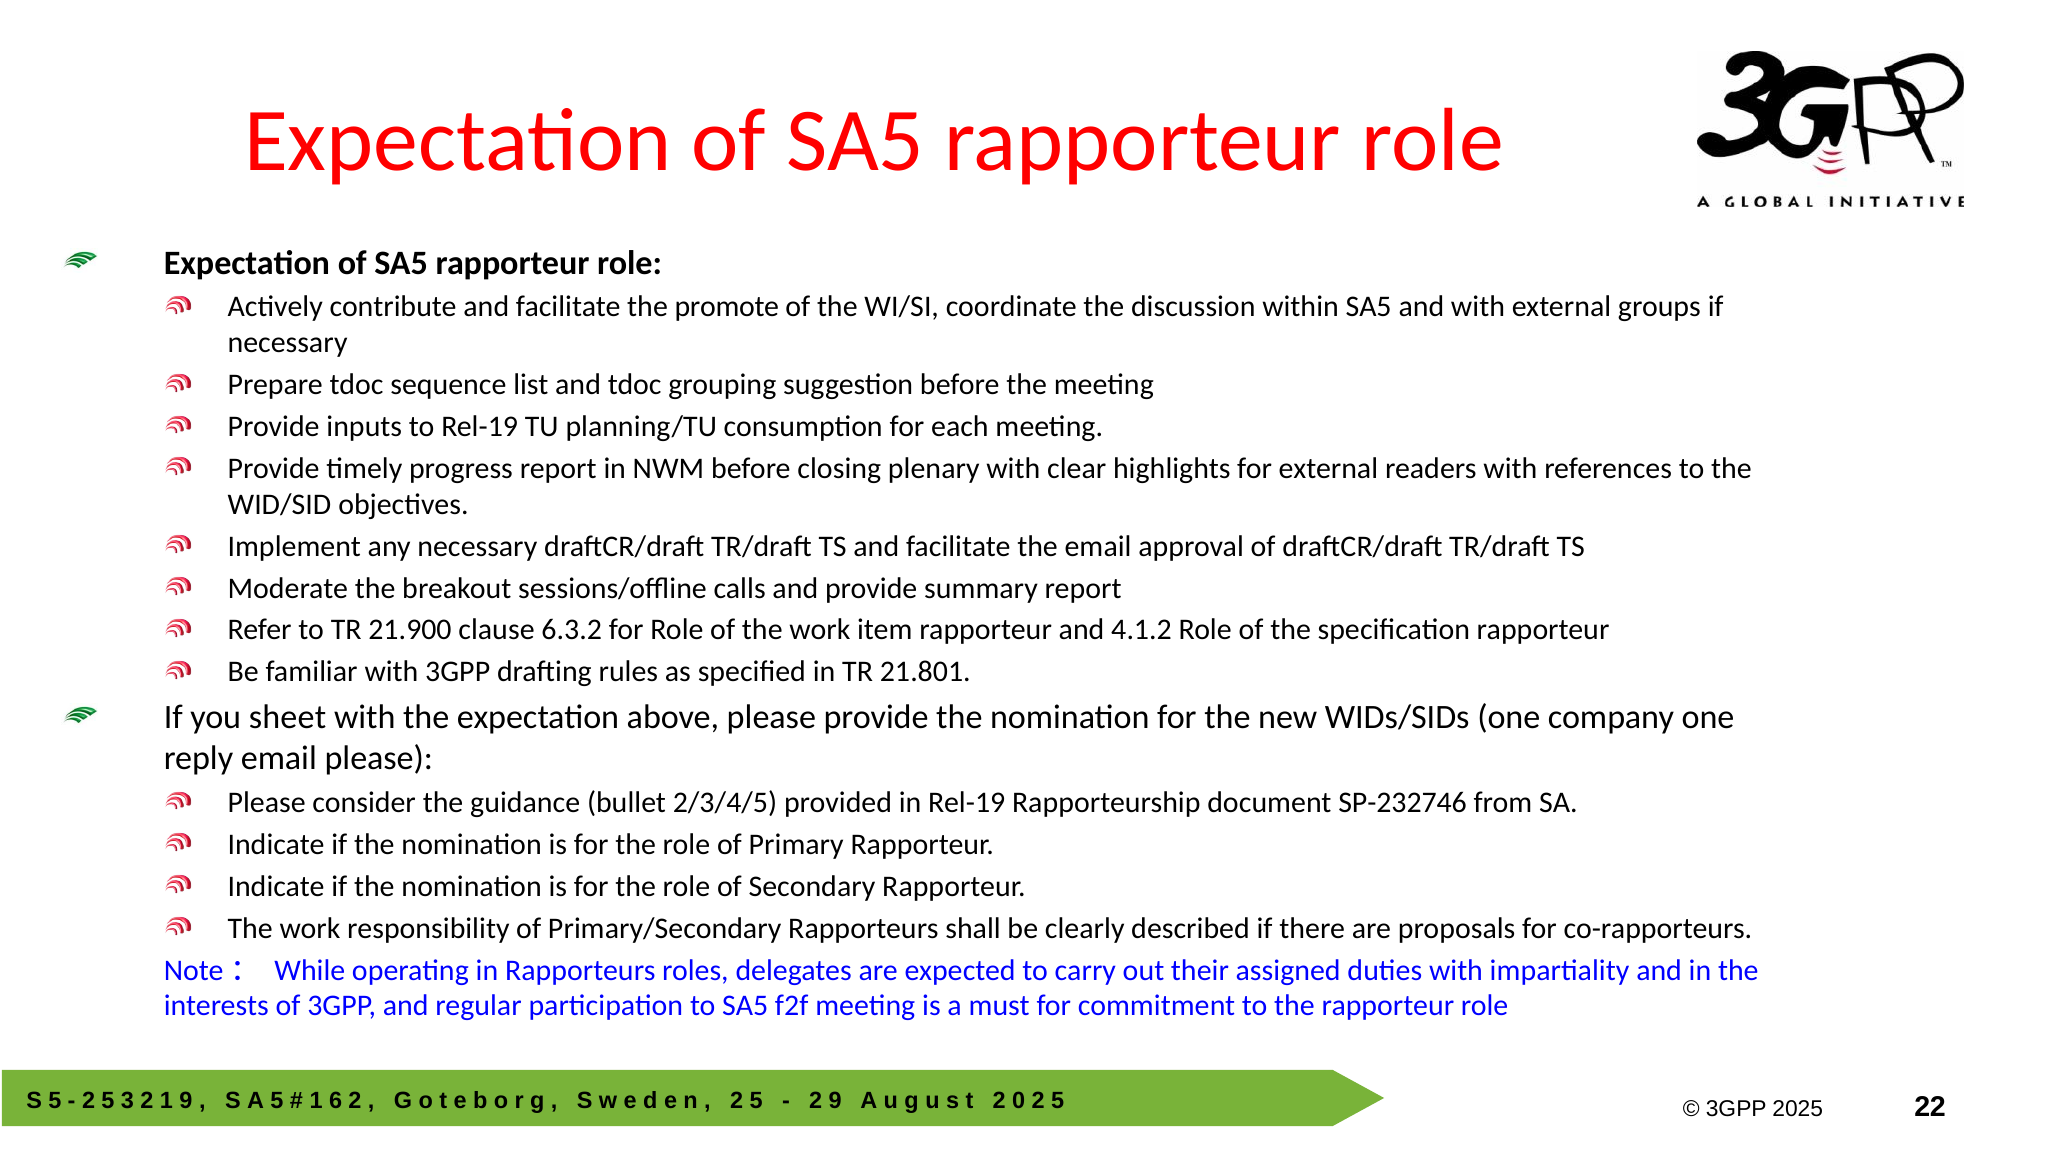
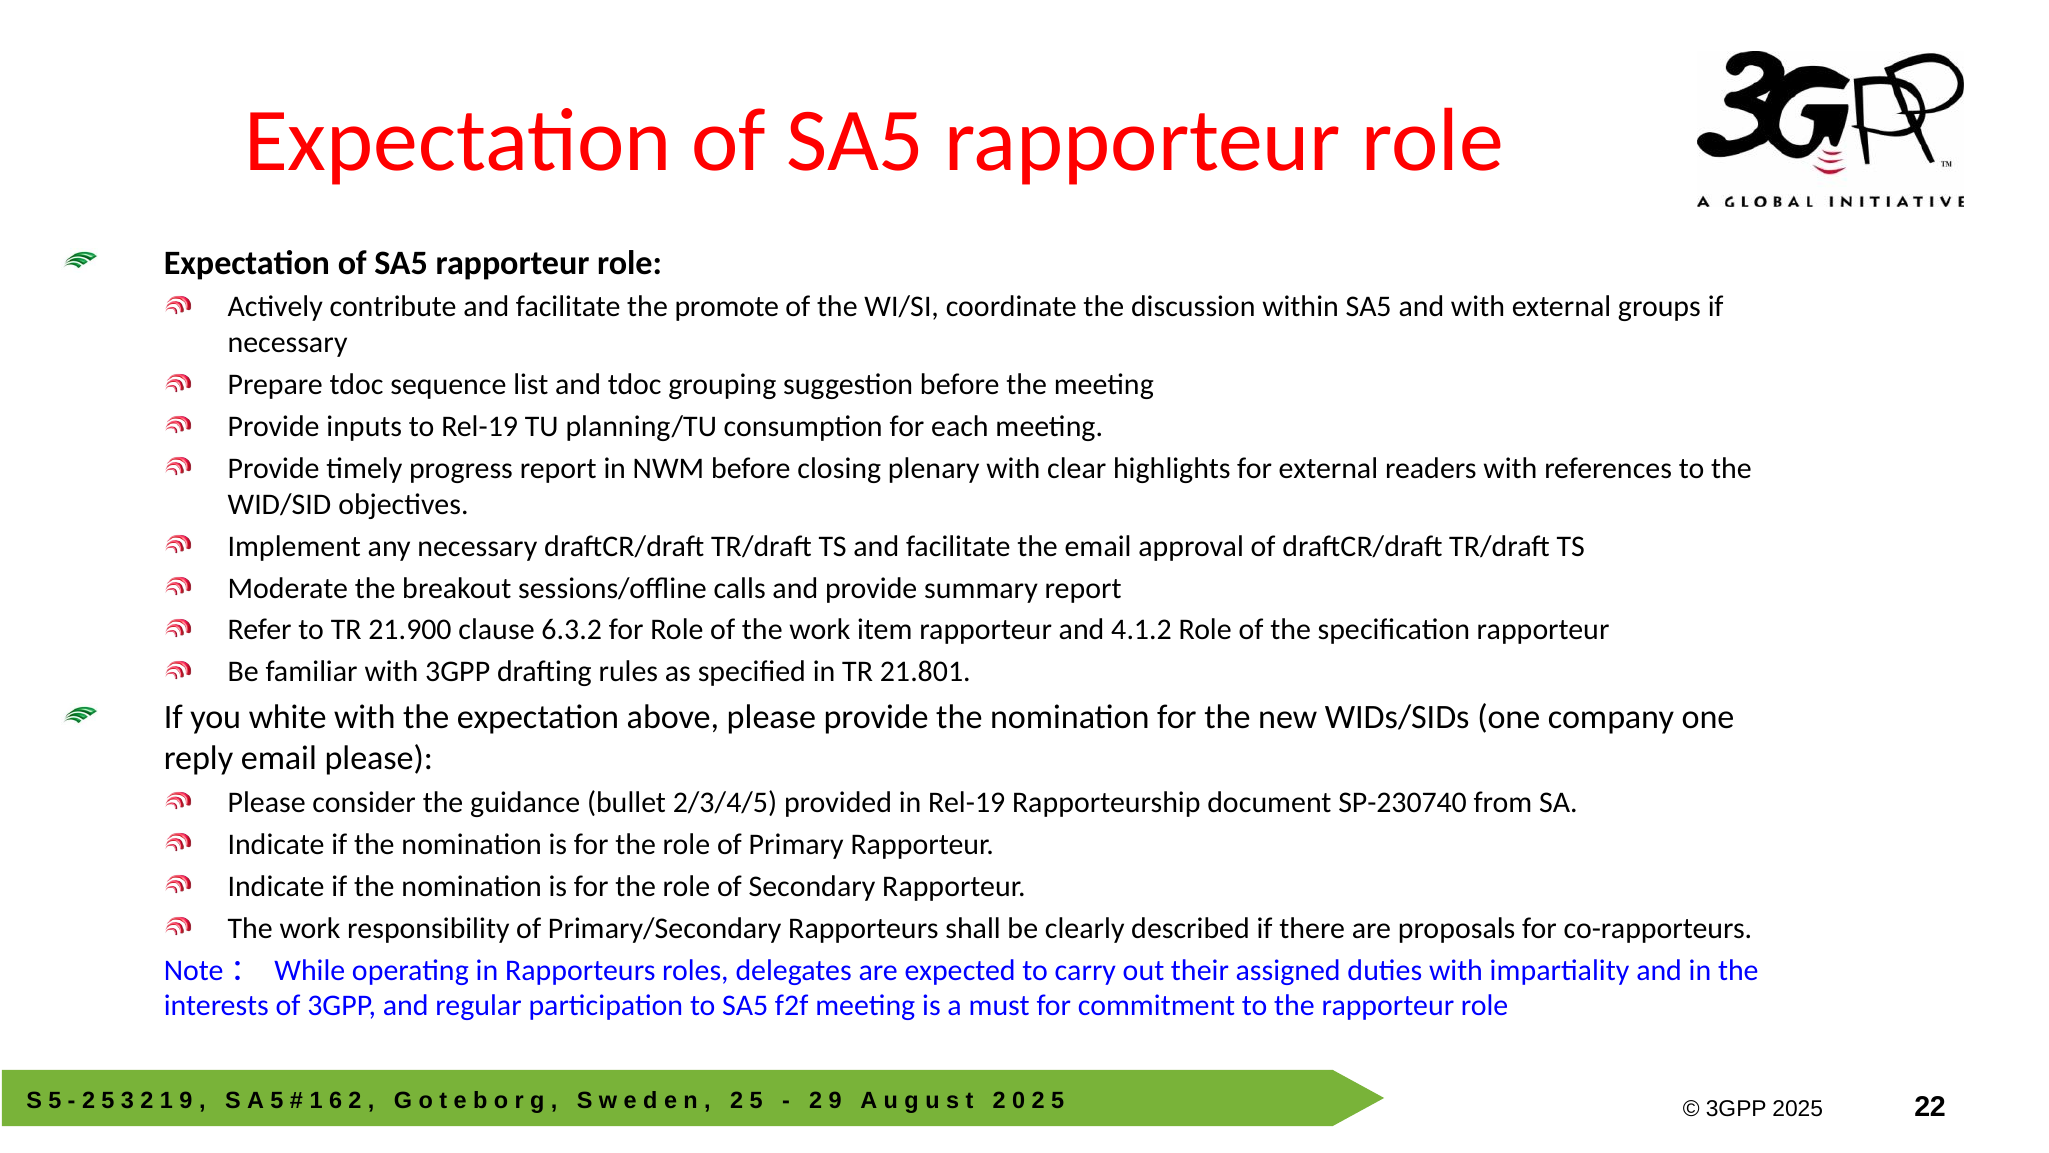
sheet: sheet -> white
SP-232746: SP-232746 -> SP-230740
